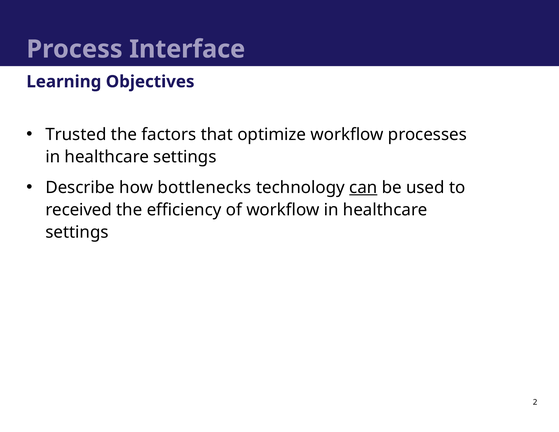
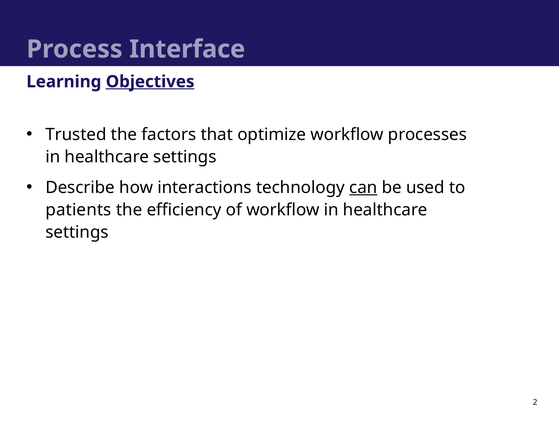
Objectives underline: none -> present
bottlenecks: bottlenecks -> interactions
received: received -> patients
